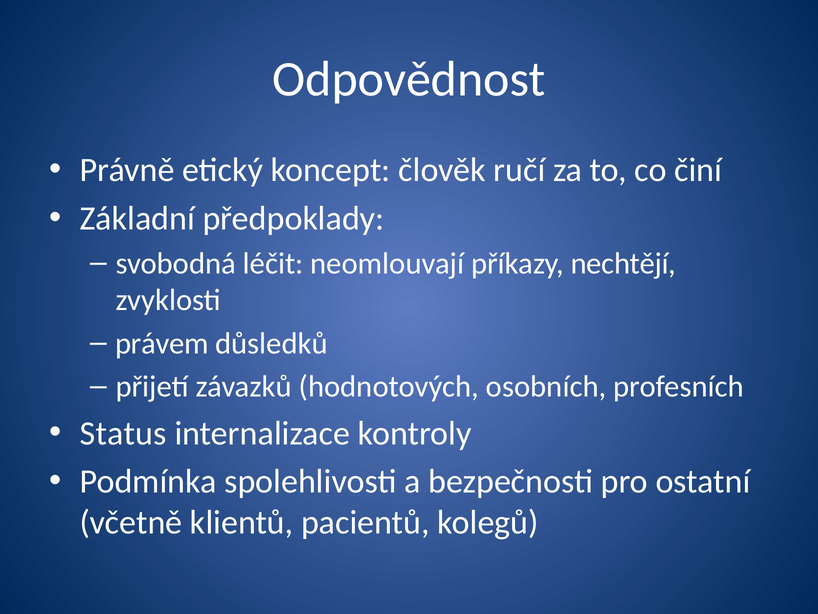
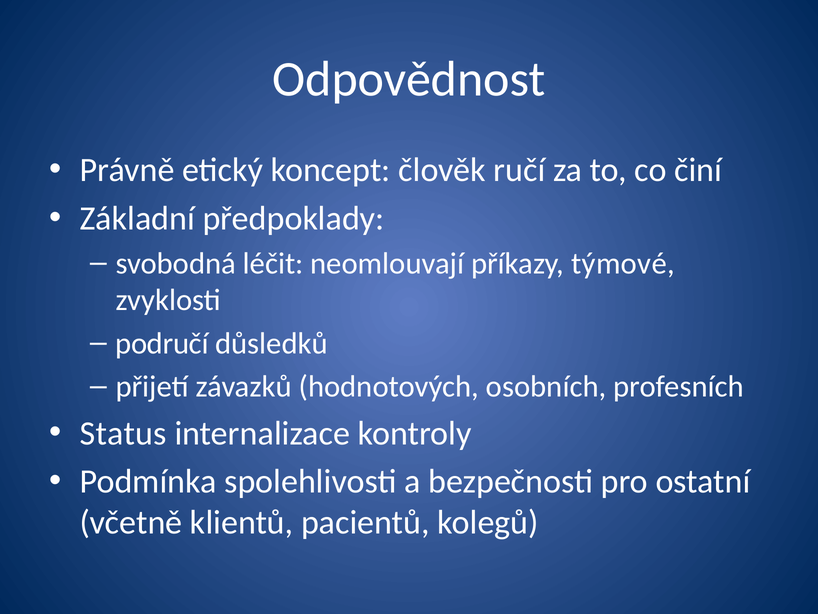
nechtějí: nechtějí -> týmové
právem: právem -> područí
